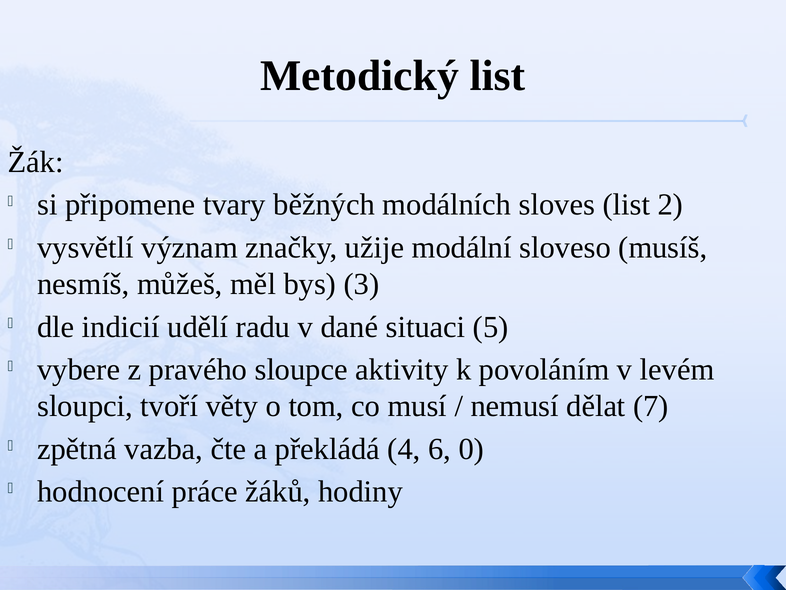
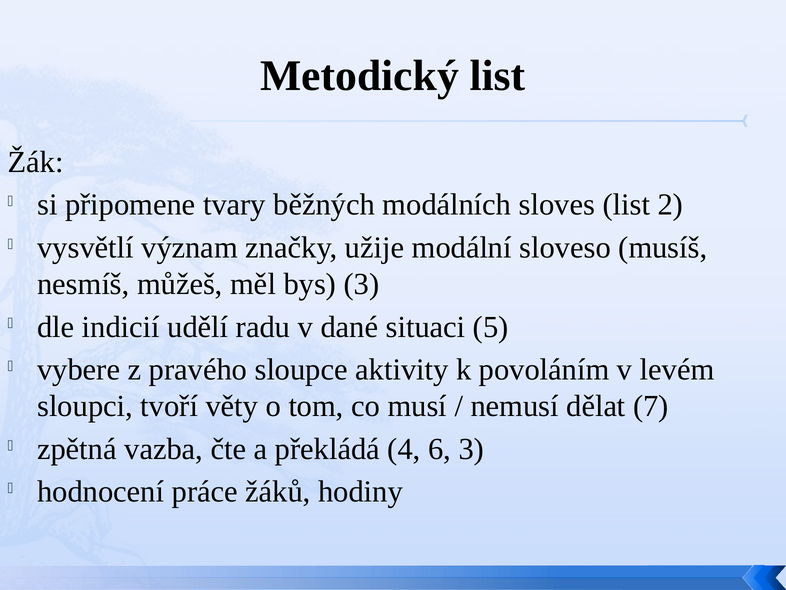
6 0: 0 -> 3
